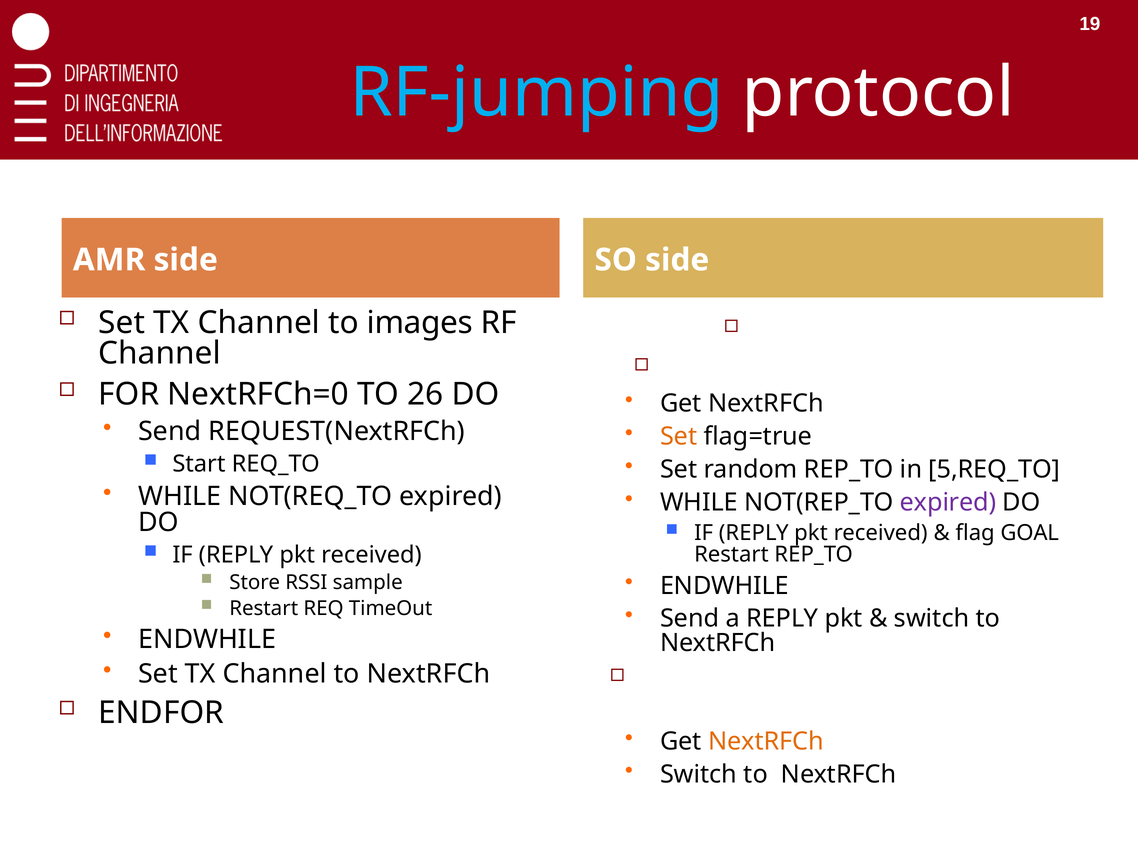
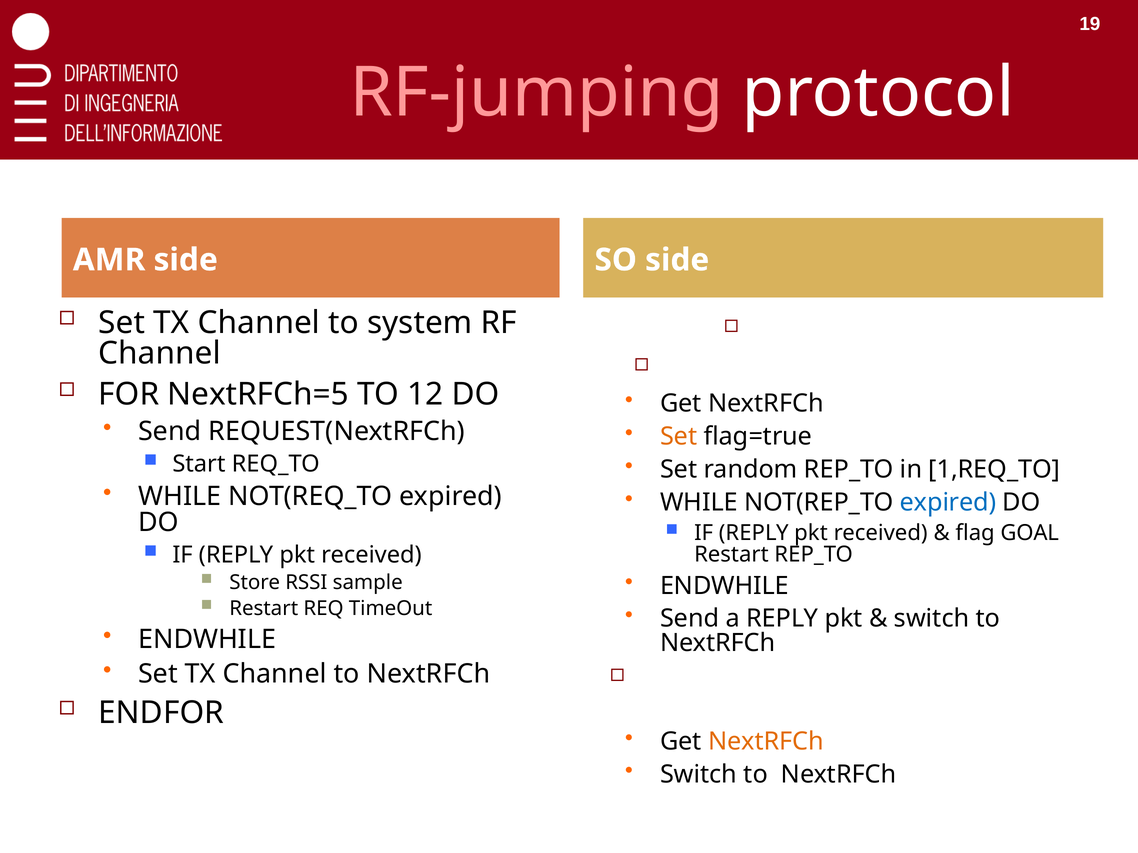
RF-jumping colour: light blue -> pink
images: images -> system
NextRFCh=0: NextRFCh=0 -> NextRFCh=5
26: 26 -> 12
5,REQ_TO: 5,REQ_TO -> 1,REQ_TO
expired at (948, 503) colour: purple -> blue
